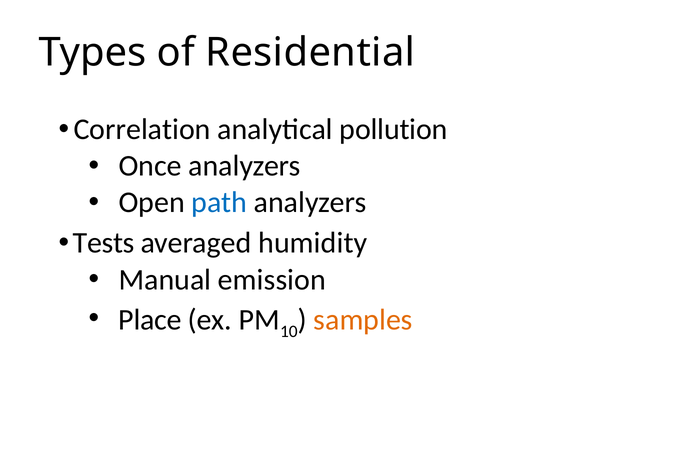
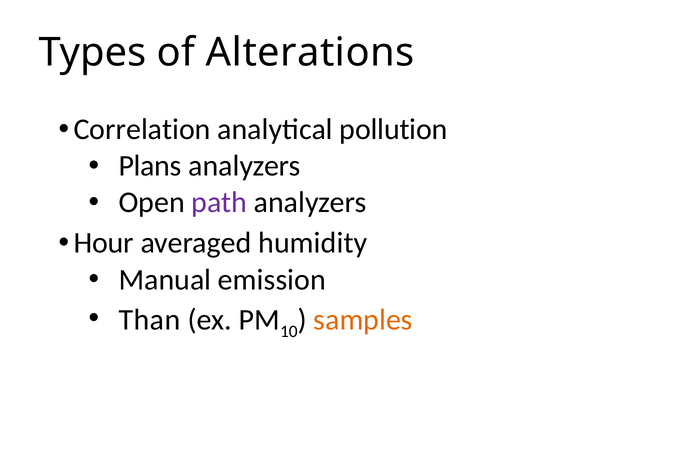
Residential: Residential -> Alterations
Once: Once -> Plans
path colour: blue -> purple
Tests: Tests -> Hour
Place: Place -> Than
